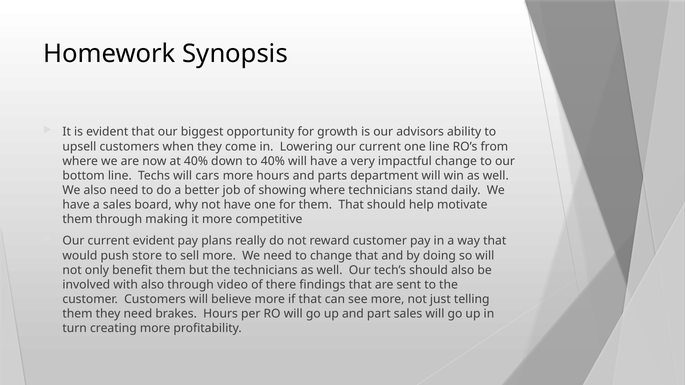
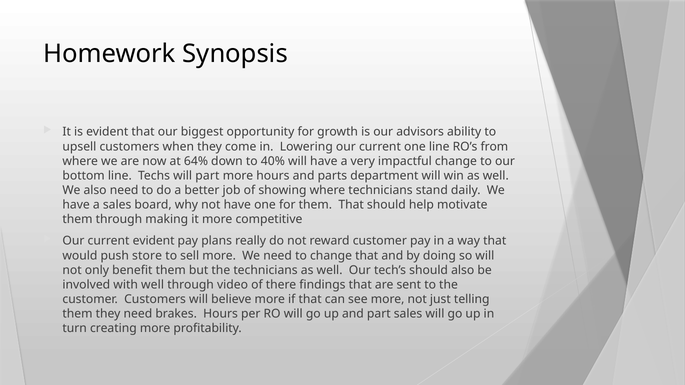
at 40%: 40% -> 64%
will cars: cars -> part
with also: also -> well
